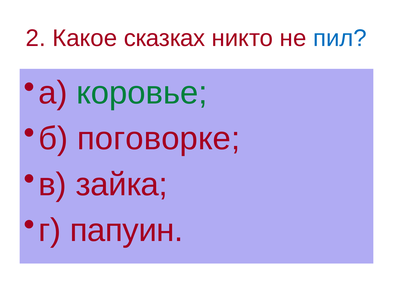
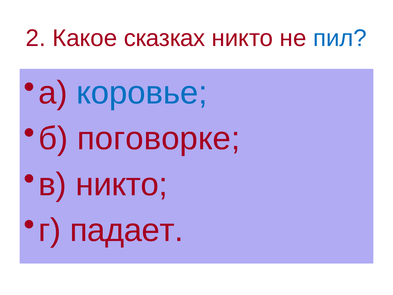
коровье colour: green -> blue
в зайка: зайка -> никто
папуин: папуин -> падает
